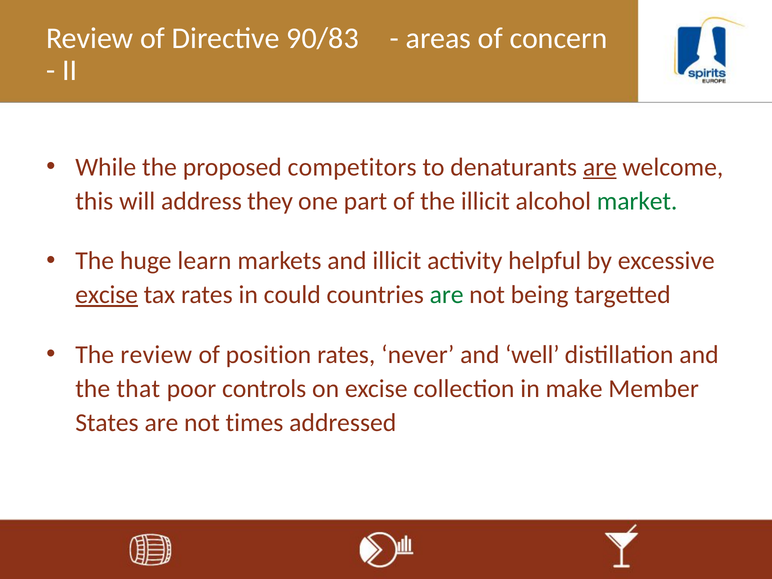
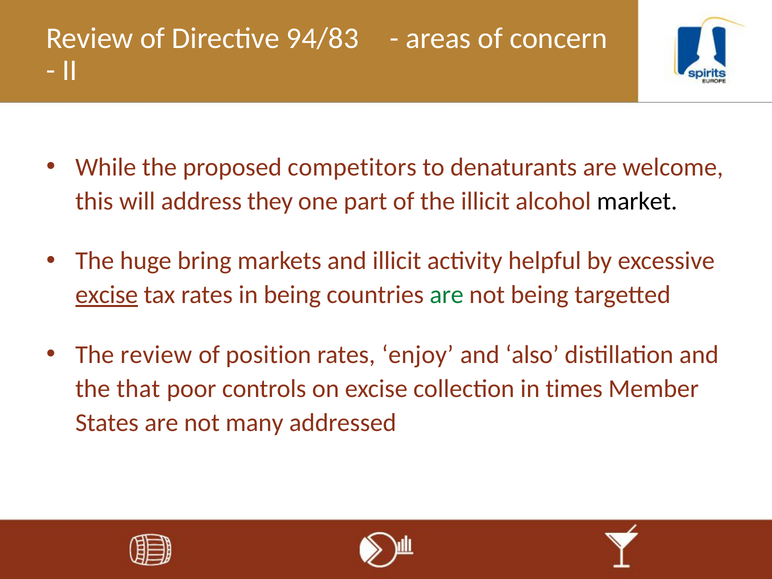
90/83: 90/83 -> 94/83
are at (600, 167) underline: present -> none
market colour: green -> black
learn: learn -> bring
in could: could -> being
never: never -> enjoy
well: well -> also
make: make -> times
times: times -> many
